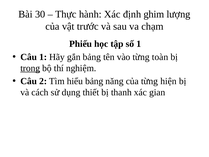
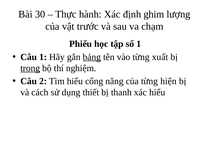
bảng at (92, 57) underline: none -> present
toàn: toàn -> xuất
hiểu bảng: bảng -> cổng
xác gian: gian -> hiểu
